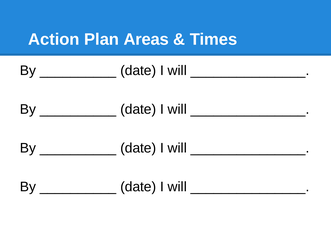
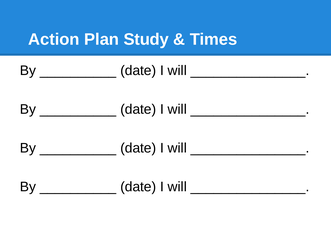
Areas: Areas -> Study
